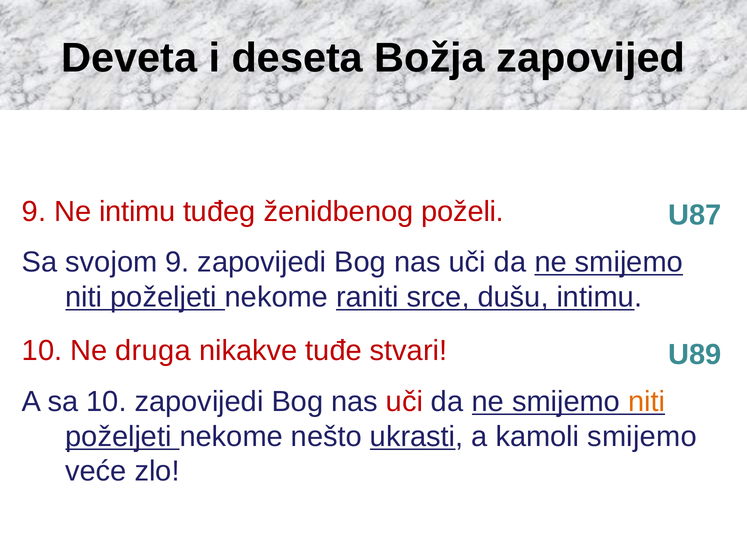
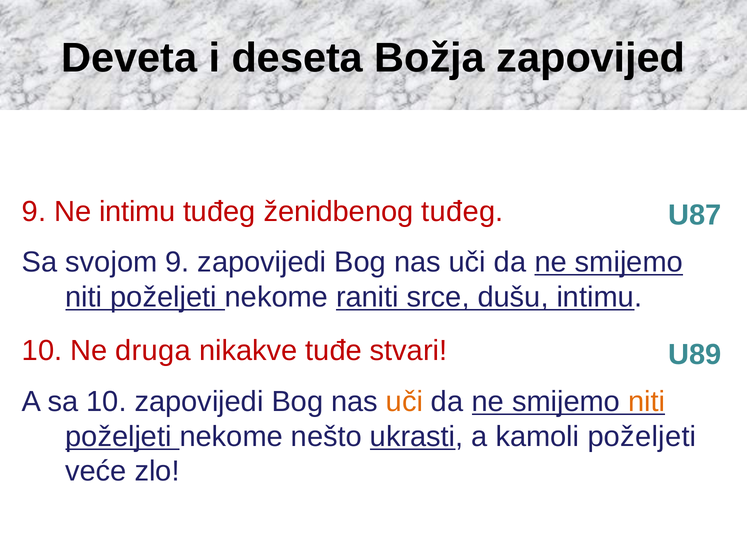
ženidbenog poželi: poželi -> tuđeg
uči at (405, 402) colour: red -> orange
kamoli smijemo: smijemo -> poželjeti
